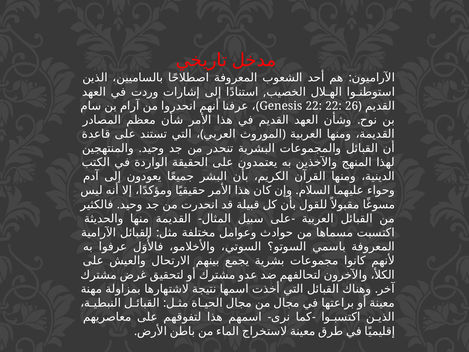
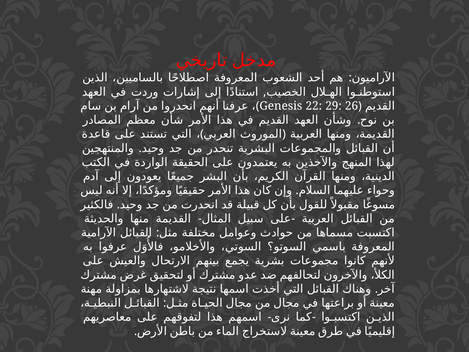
22 22: 22 -> 29
